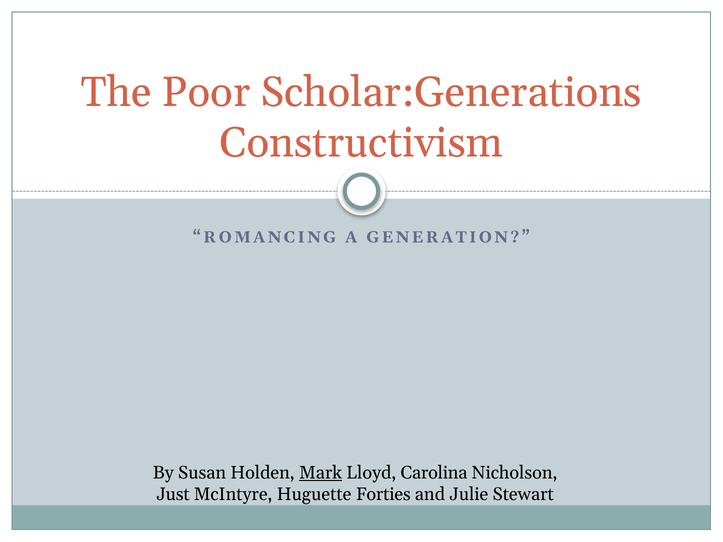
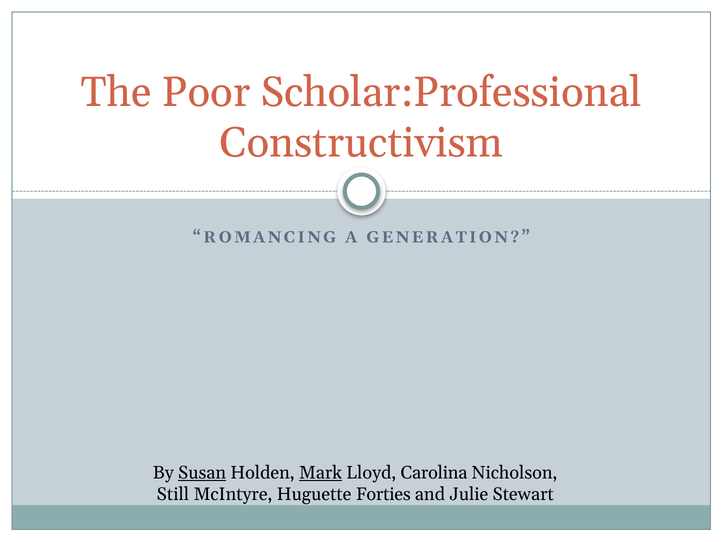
Scholar:Generations: Scholar:Generations -> Scholar:Professional
Susan underline: none -> present
Just: Just -> Still
